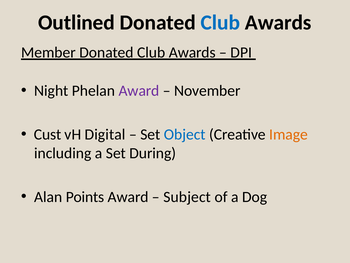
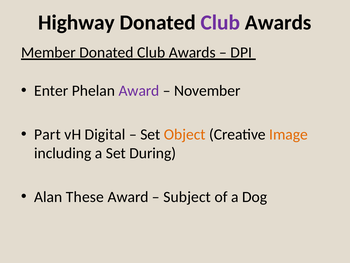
Outlined: Outlined -> Highway
Club at (220, 22) colour: blue -> purple
Night: Night -> Enter
Cust: Cust -> Part
Object colour: blue -> orange
Points: Points -> These
